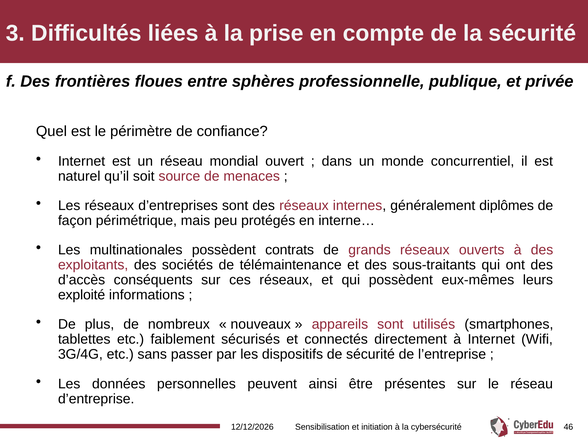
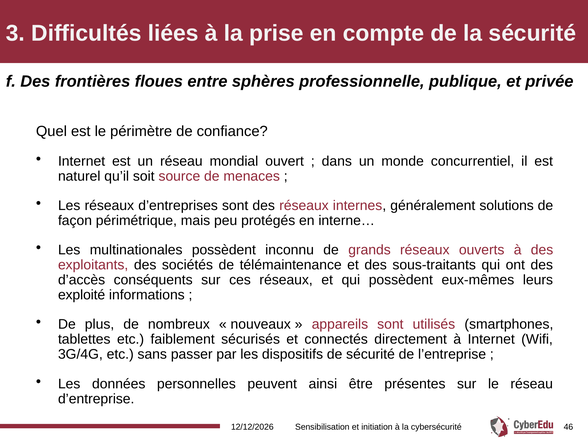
diplômes: diplômes -> solutions
contrats: contrats -> inconnu
